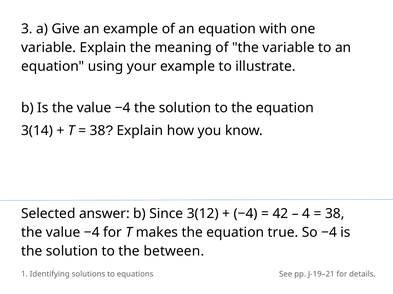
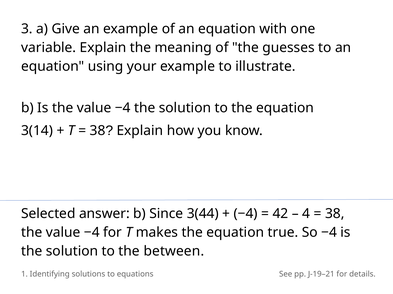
the variable: variable -> guesses
3(12: 3(12 -> 3(44
